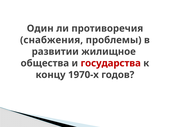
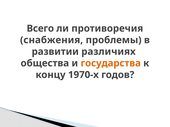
Один: Один -> Всего
жилищное: жилищное -> различиях
государства colour: red -> orange
